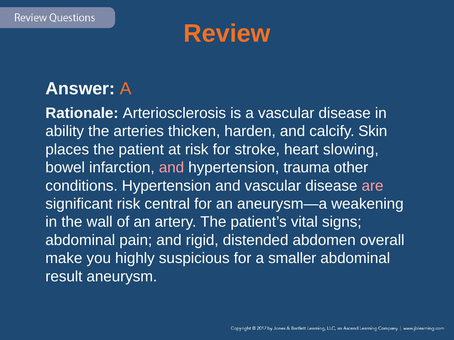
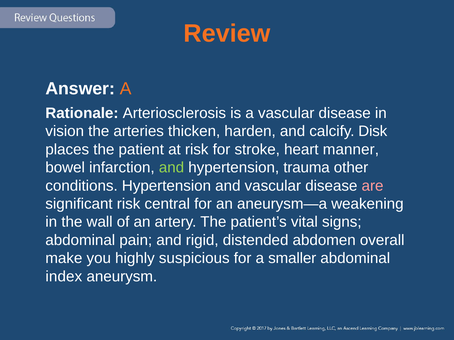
ability: ability -> vision
Skin: Skin -> Disk
slowing: slowing -> manner
and at (171, 168) colour: pink -> light green
result: result -> index
